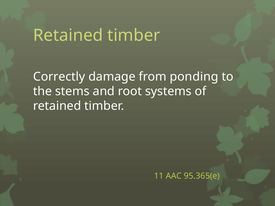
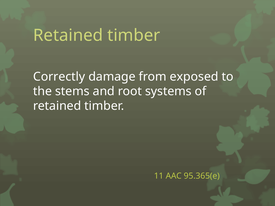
ponding: ponding -> exposed
